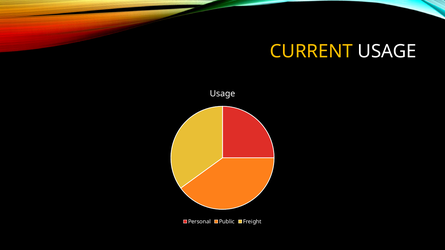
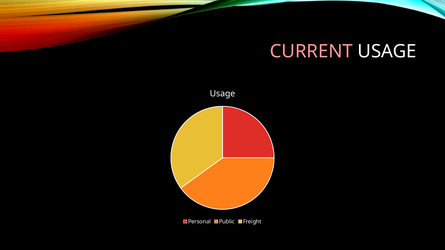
CURRENT colour: yellow -> pink
